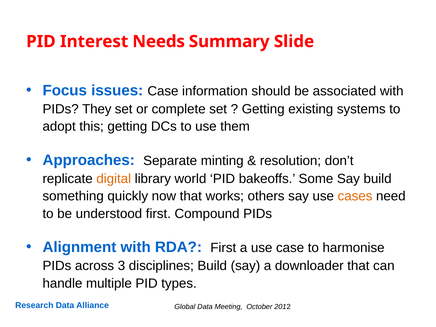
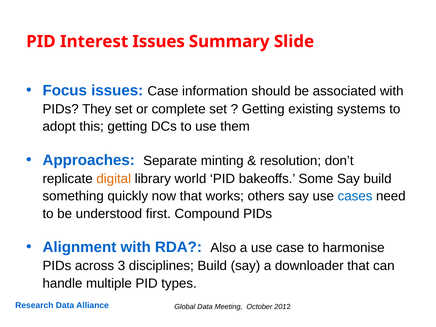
Interest Needs: Needs -> Issues
cases colour: orange -> blue
RDA First: First -> Also
